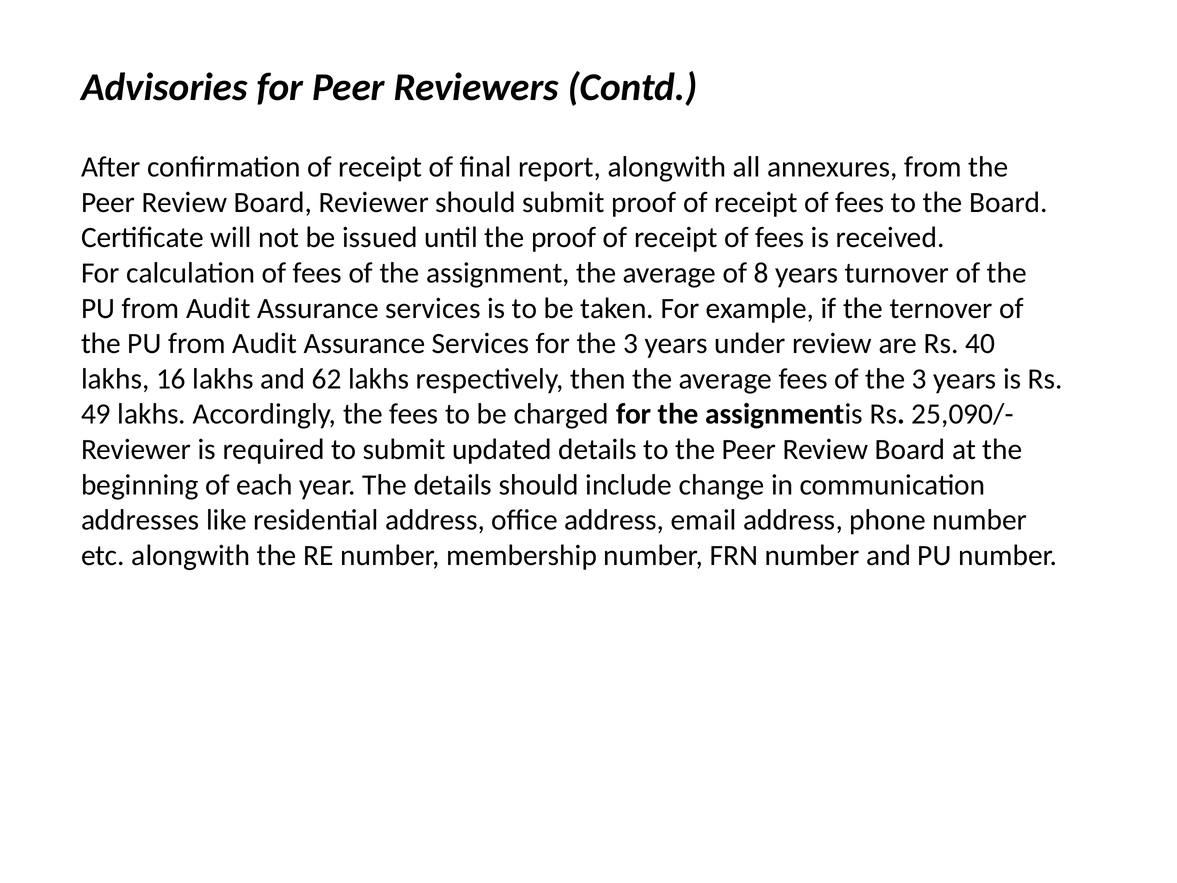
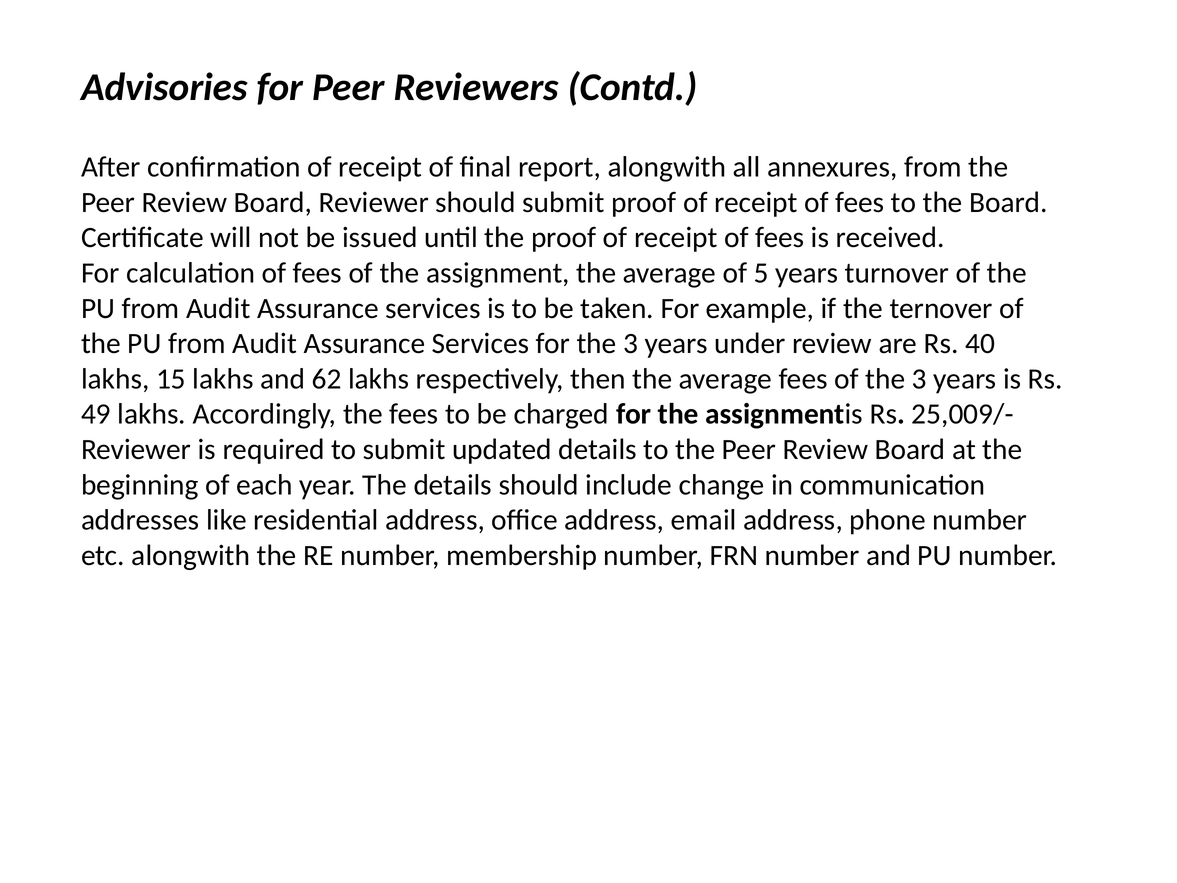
8: 8 -> 5
16: 16 -> 15
25,090/-: 25,090/- -> 25,009/-
